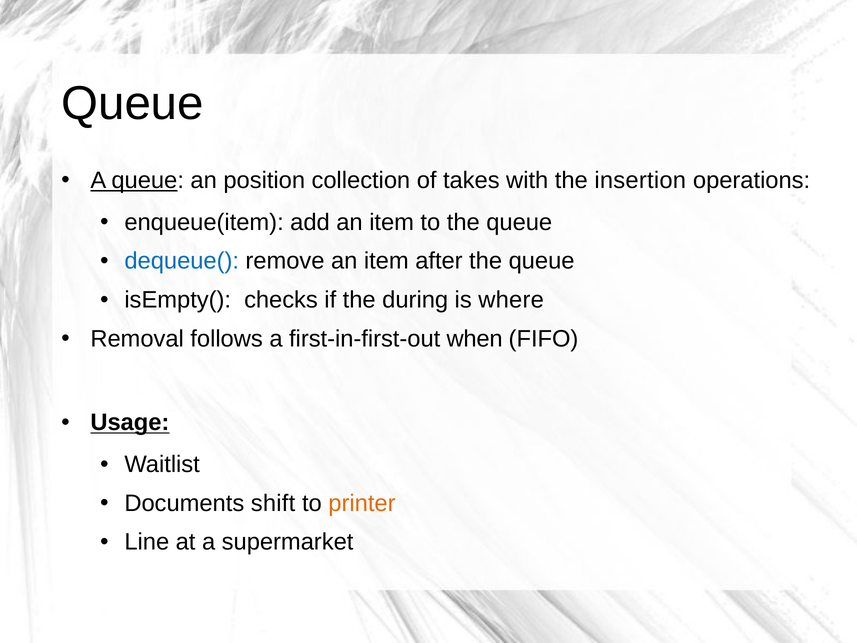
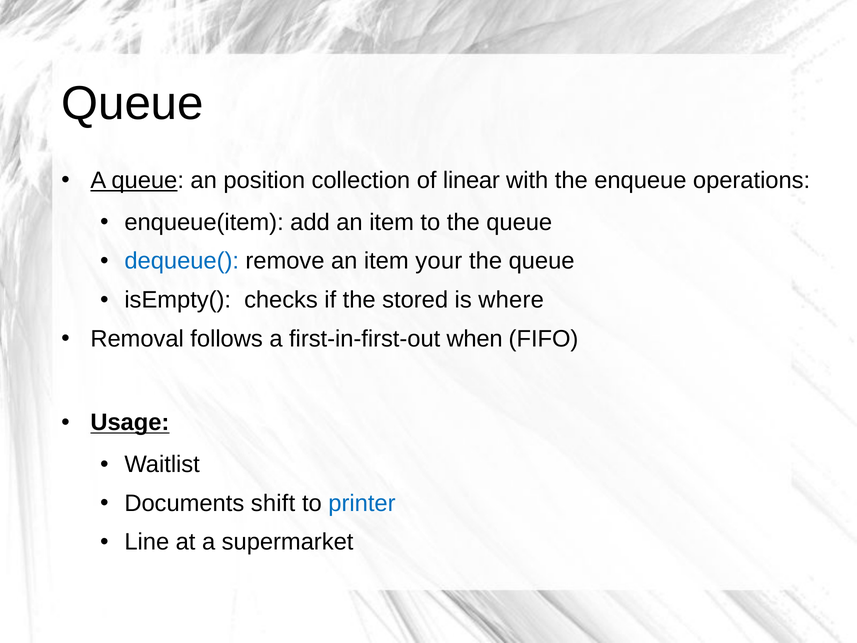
takes: takes -> linear
insertion: insertion -> enqueue
after: after -> your
during: during -> stored
printer colour: orange -> blue
